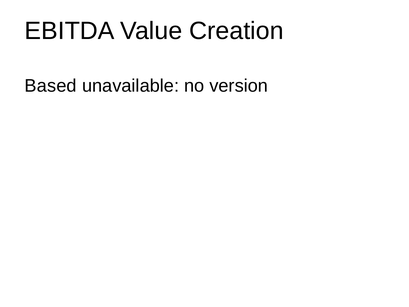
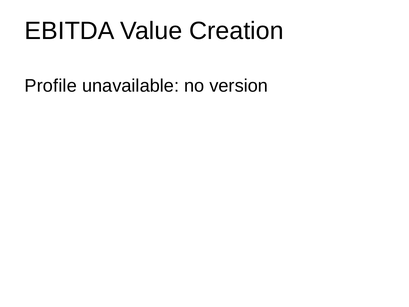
Based: Based -> Profile
